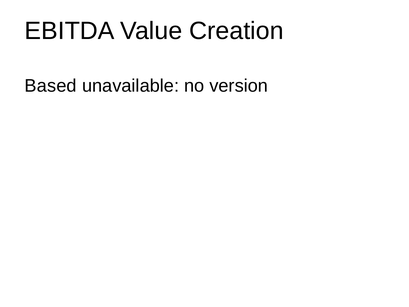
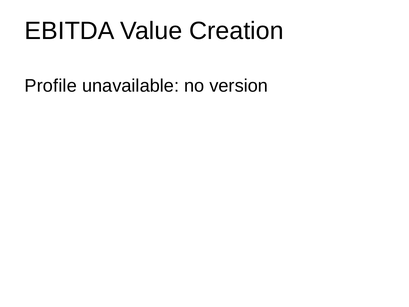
Based: Based -> Profile
